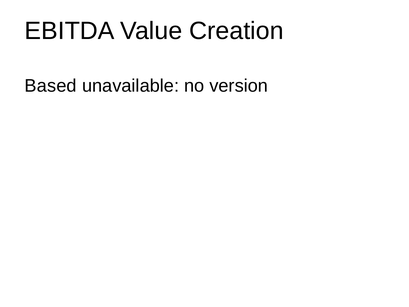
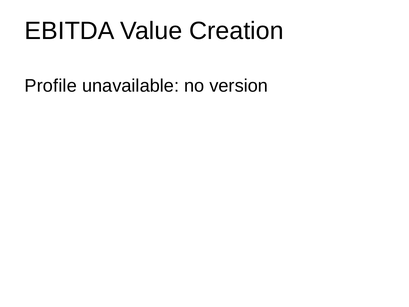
Based: Based -> Profile
